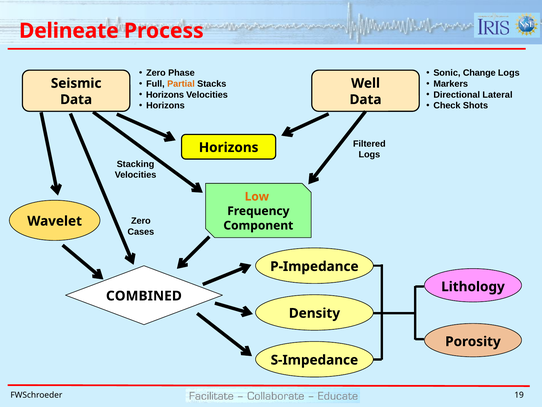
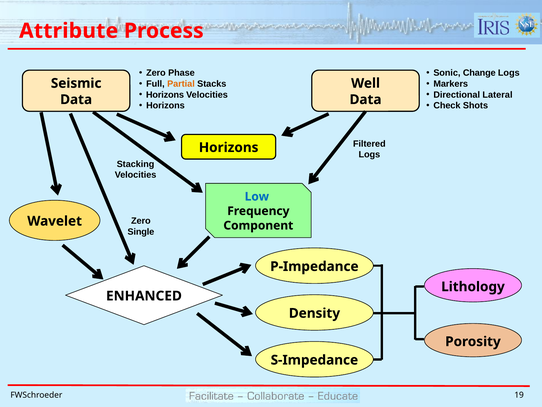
Delineate: Delineate -> Attribute
Low colour: orange -> blue
Cases: Cases -> Single
COMBINED: COMBINED -> ENHANCED
